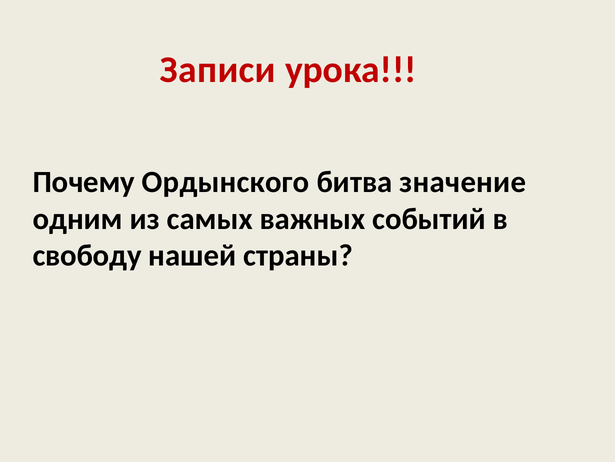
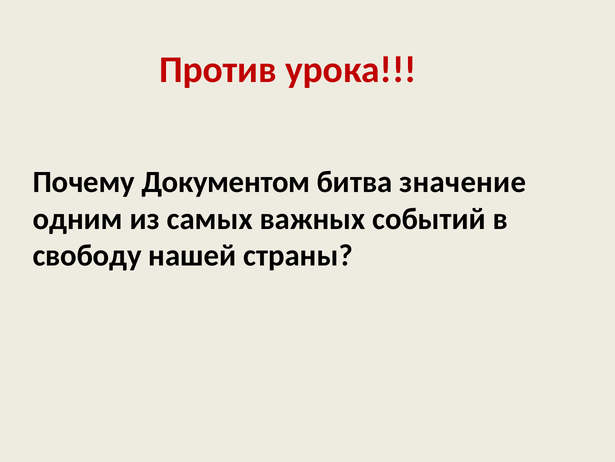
Записи: Записи -> Против
Ордынского: Ордынского -> Документом
